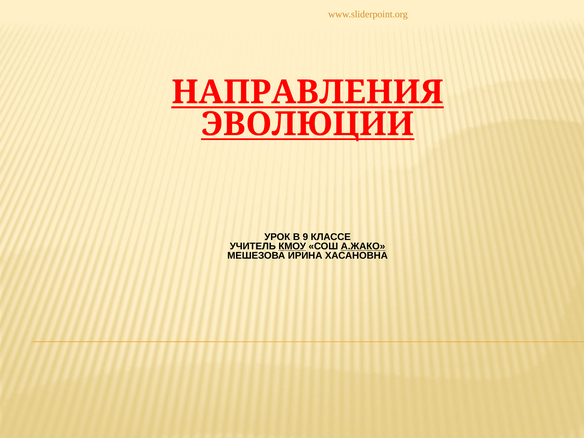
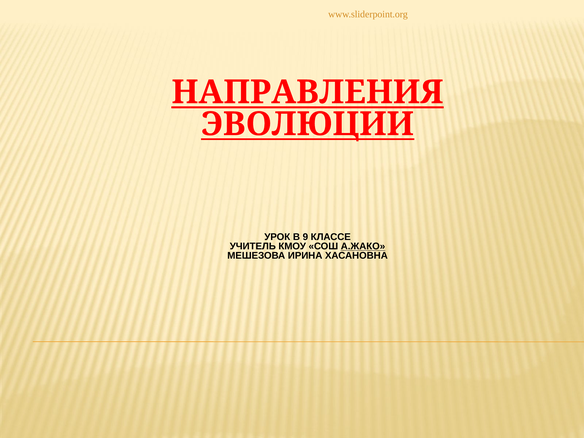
КМОУ underline: present -> none
